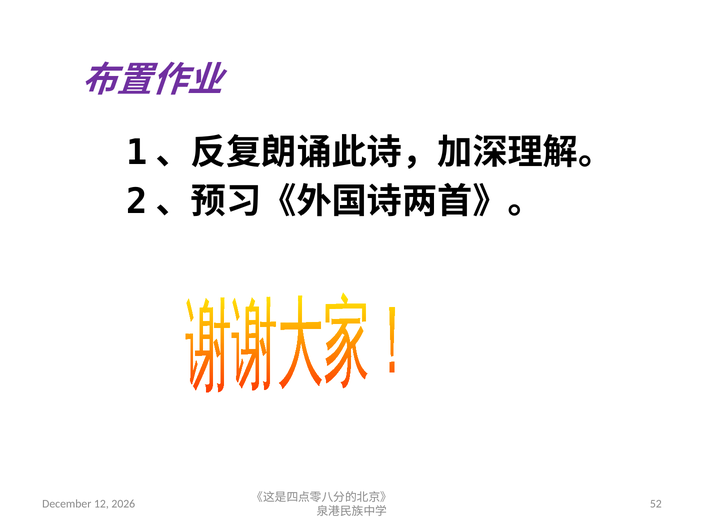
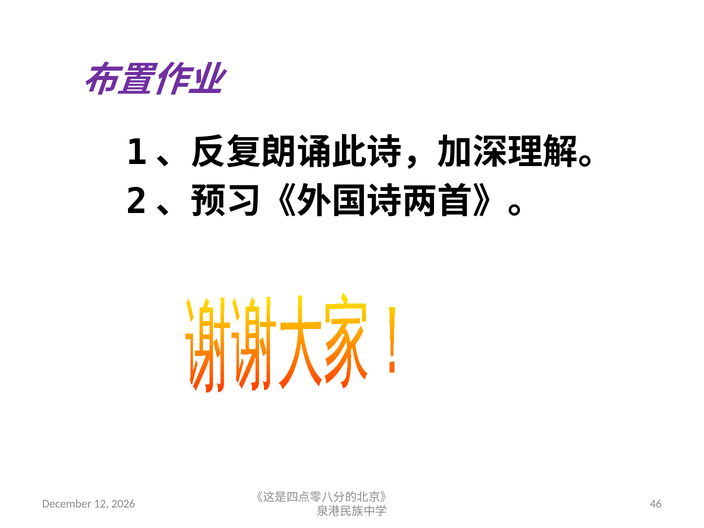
52: 52 -> 46
